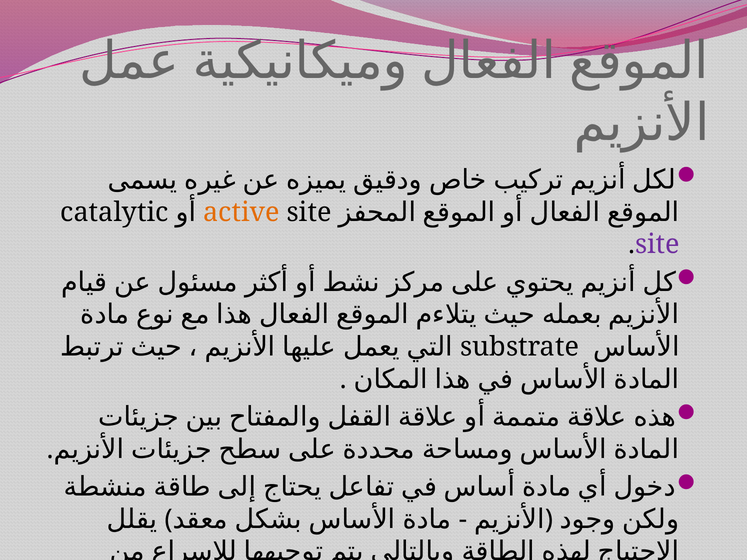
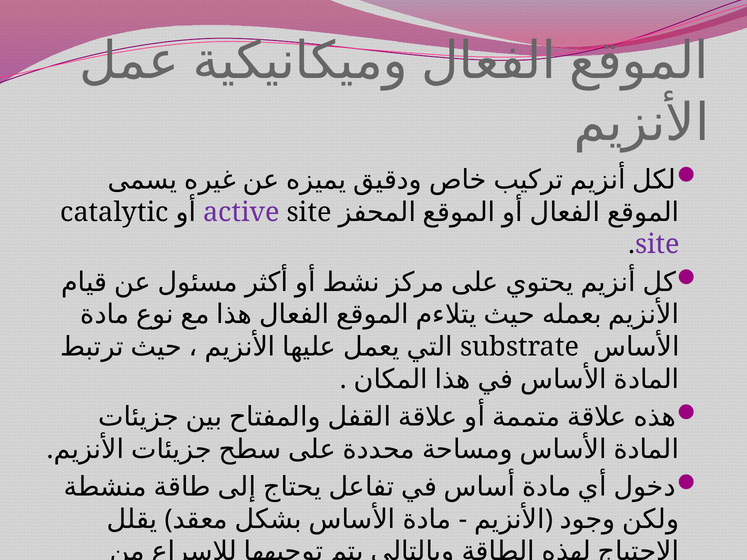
active colour: orange -> purple
